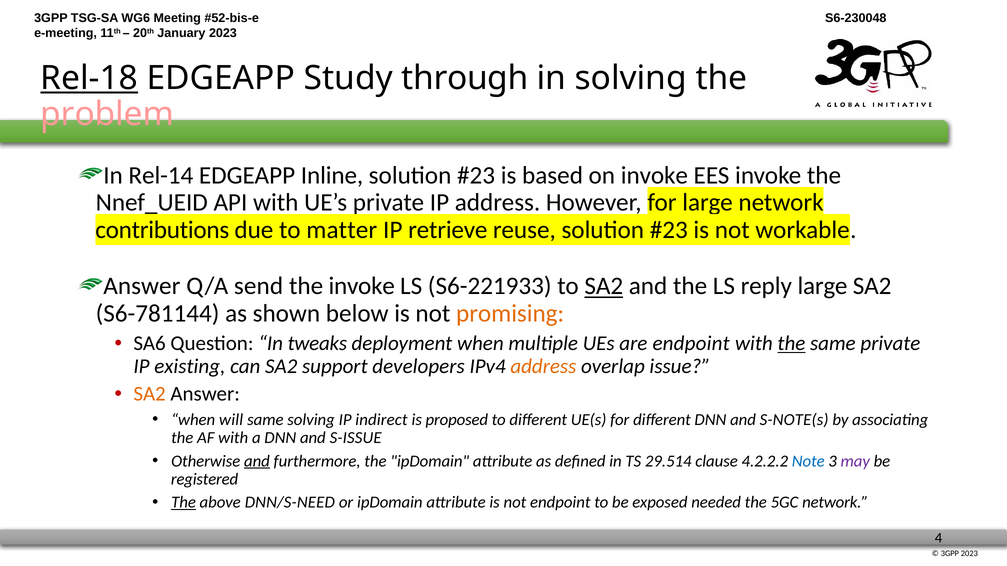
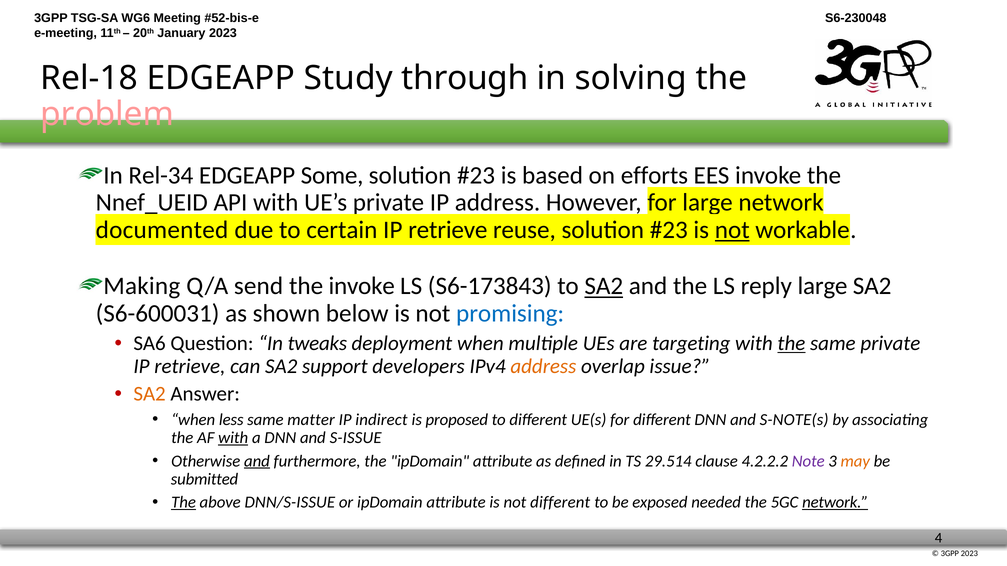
Rel-18 underline: present -> none
Rel-14: Rel-14 -> Rel-34
Inline: Inline -> Some
on invoke: invoke -> efforts
contributions: contributions -> documented
matter: matter -> certain
not at (732, 230) underline: none -> present
Answer at (142, 286): Answer -> Making
S6-221933: S6-221933 -> S6-173843
S6-781144: S6-781144 -> S6-600031
promising colour: orange -> blue
are endpoint: endpoint -> targeting
existing at (190, 366): existing -> retrieve
will: will -> less
same solving: solving -> matter
with at (233, 438) underline: none -> present
Note colour: blue -> purple
may colour: purple -> orange
registered: registered -> submitted
DNN/S-NEED: DNN/S-NEED -> DNN/S-ISSUE
not endpoint: endpoint -> different
network at (835, 503) underline: none -> present
